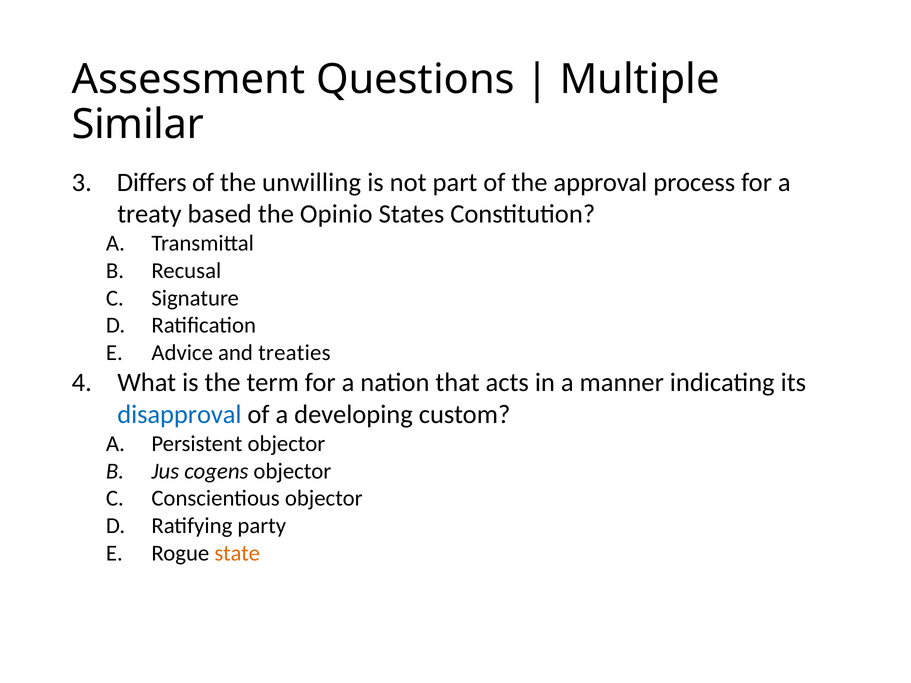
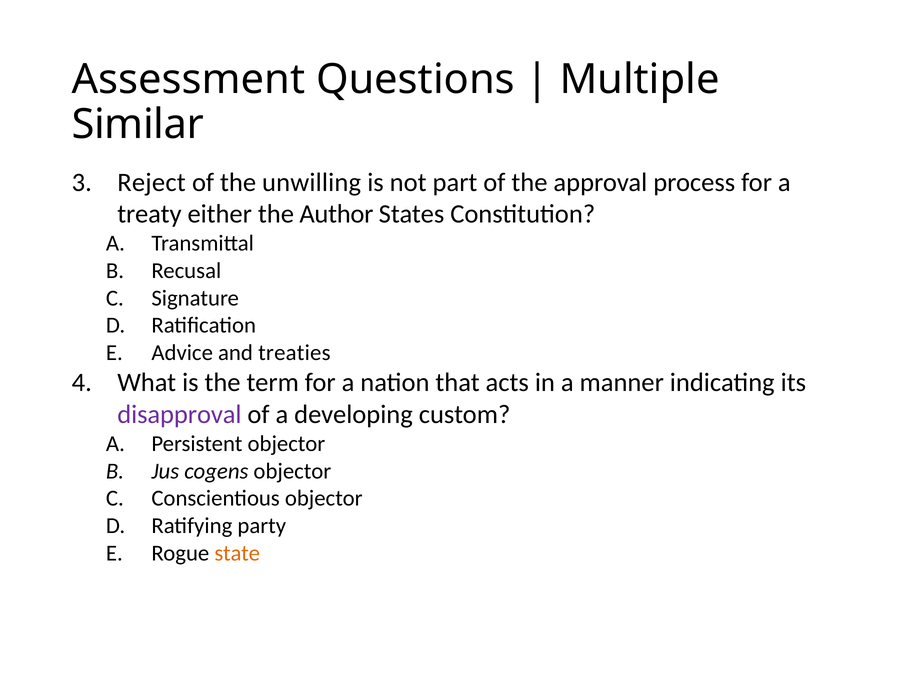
Differs: Differs -> Reject
based: based -> either
Opinio: Opinio -> Author
disapproval colour: blue -> purple
